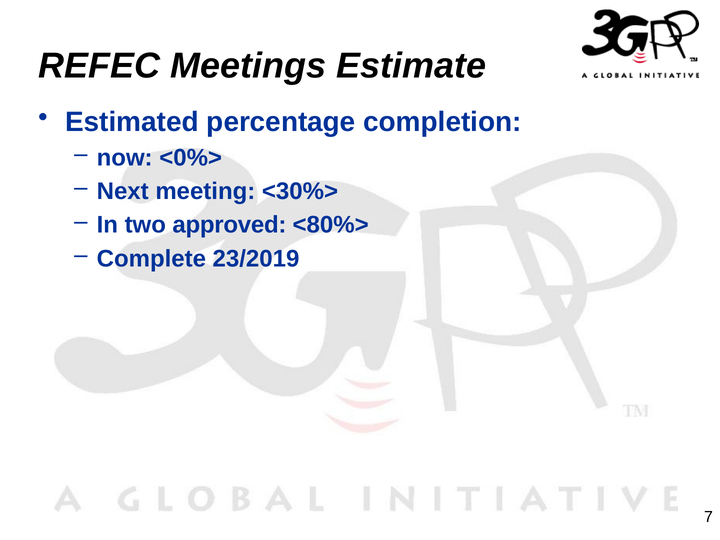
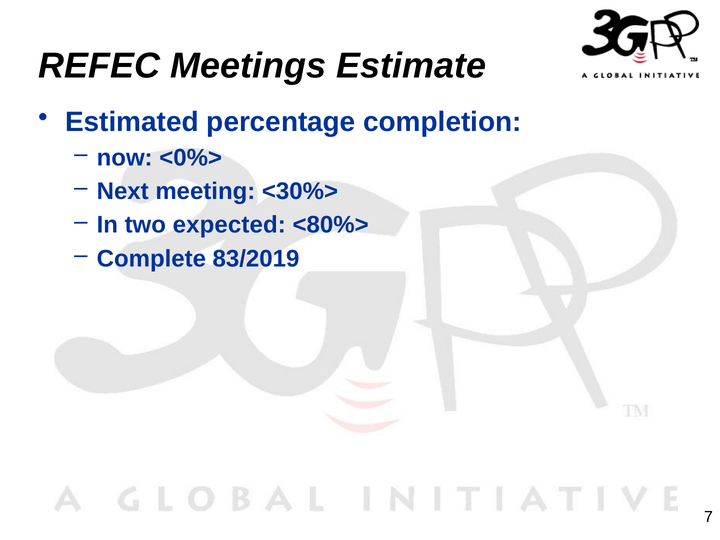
approved: approved -> expected
23/2019: 23/2019 -> 83/2019
